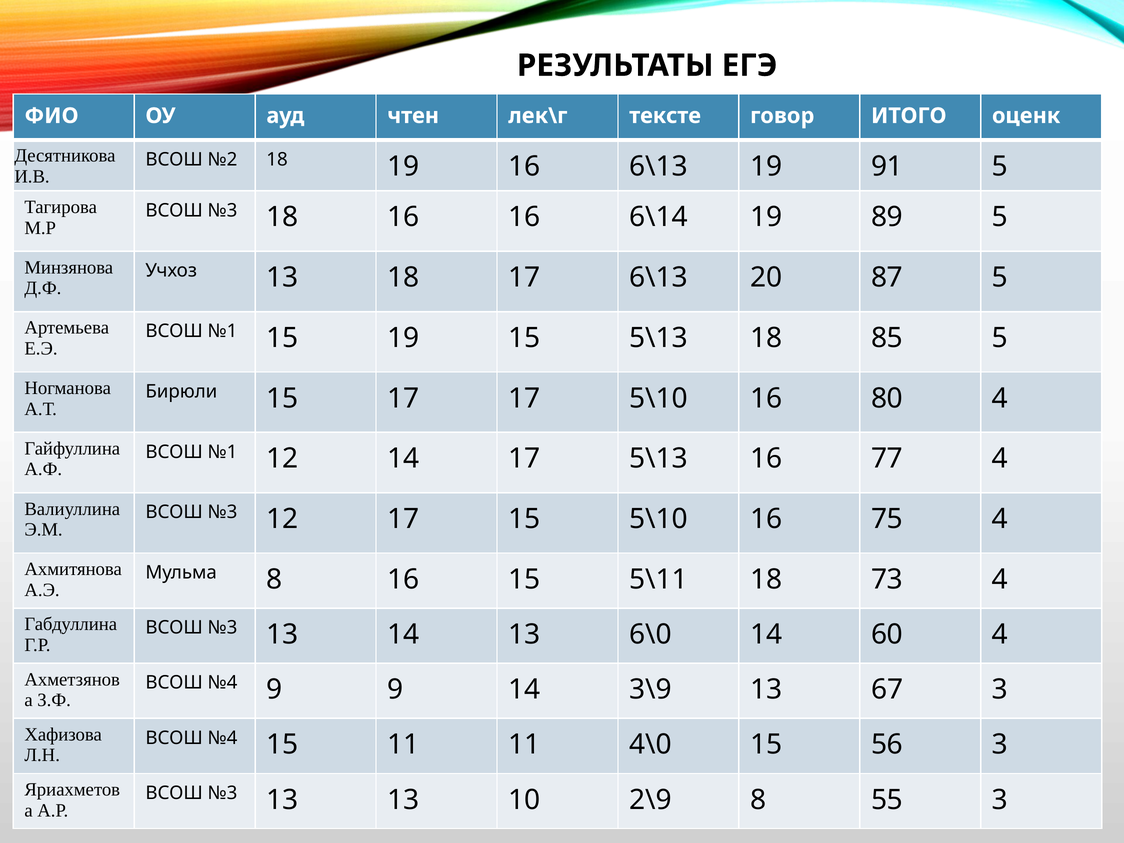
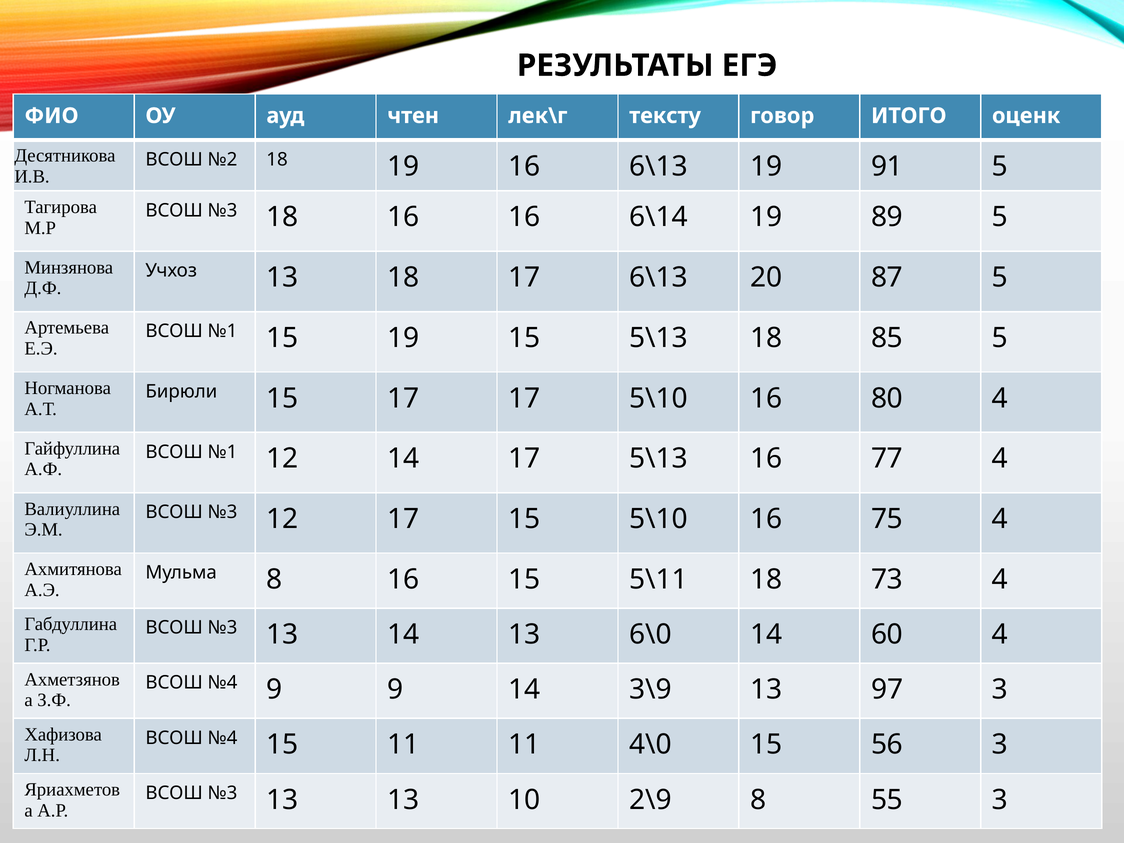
тексте: тексте -> тексту
67: 67 -> 97
